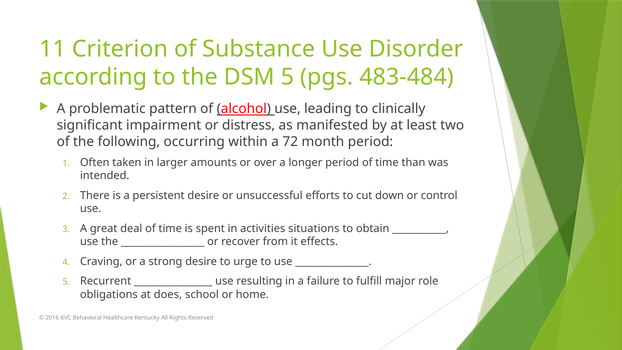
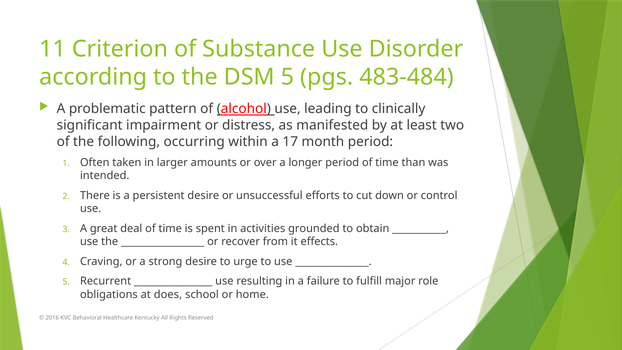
72: 72 -> 17
situations: situations -> grounded
